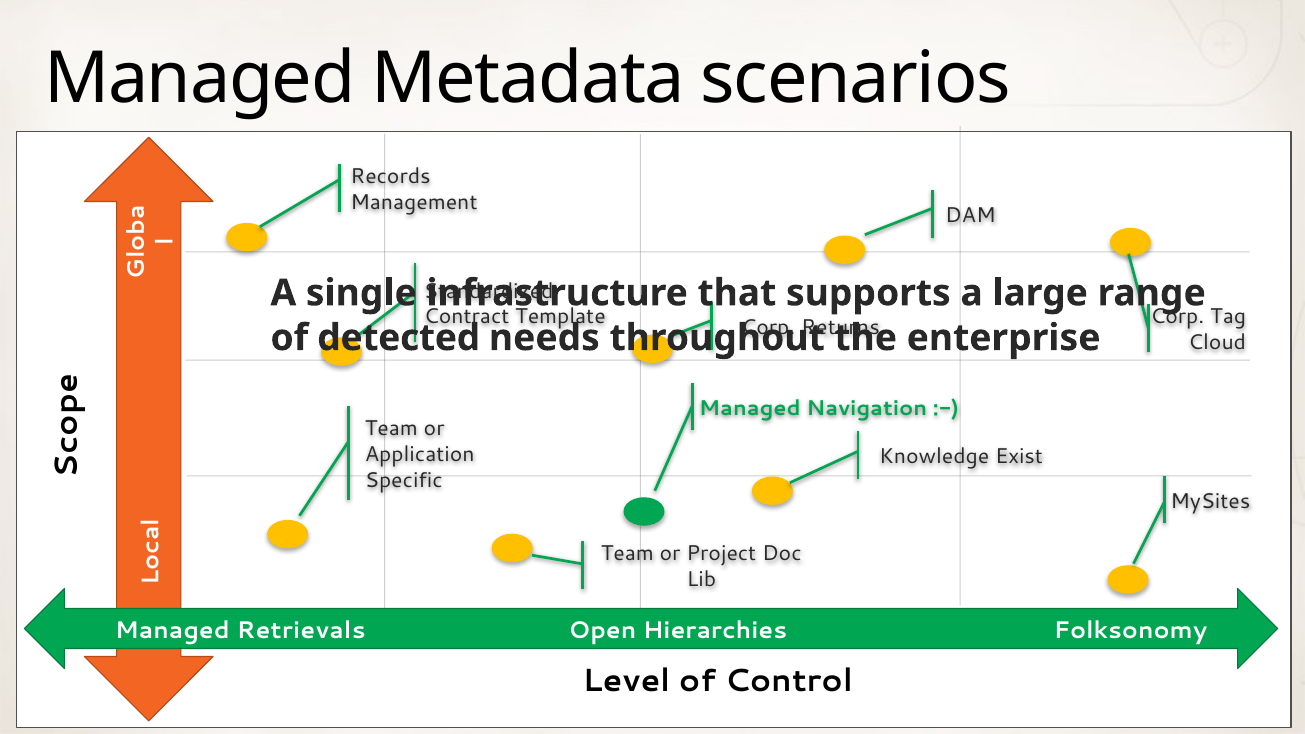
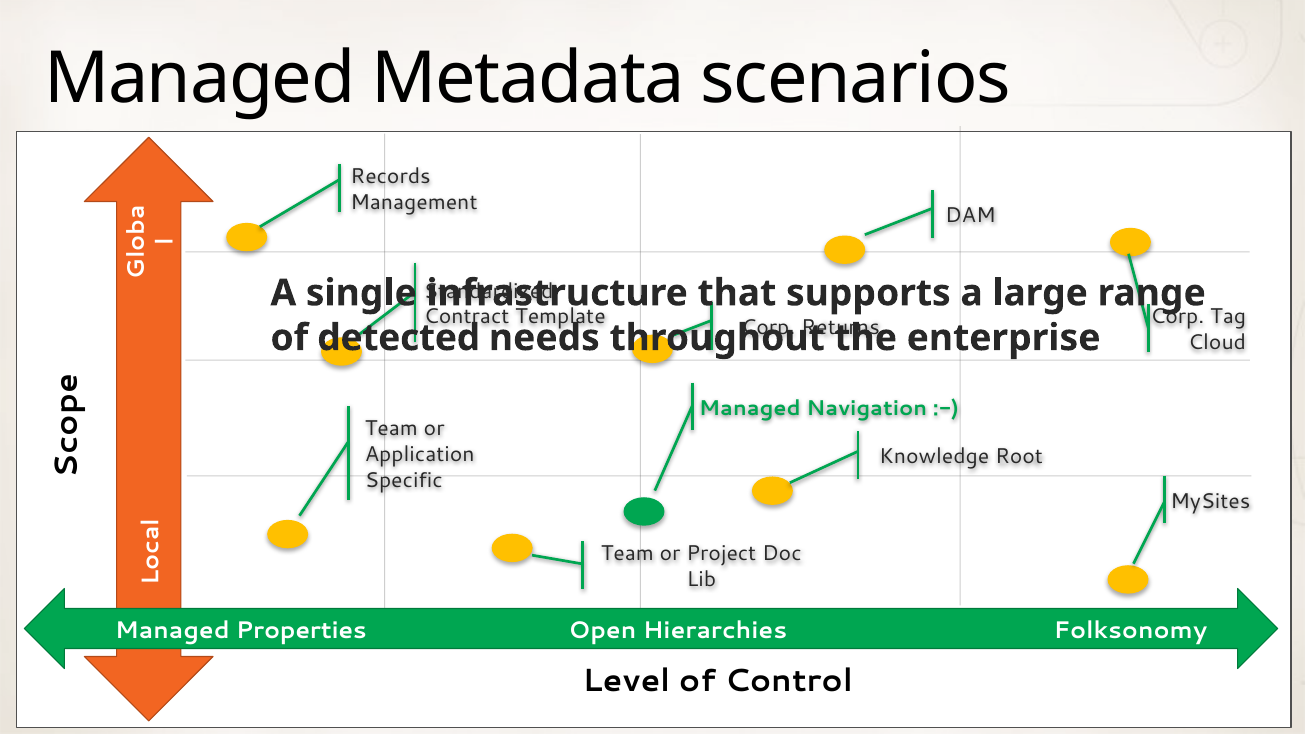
Exist: Exist -> Root
Retrievals: Retrievals -> Properties
